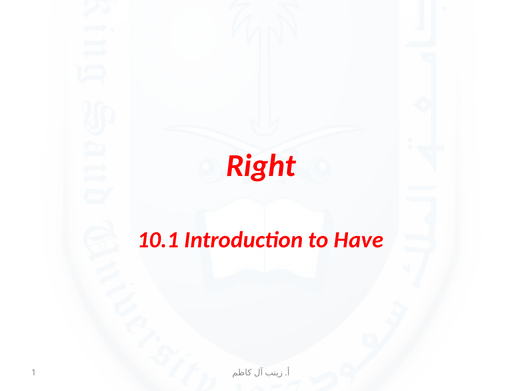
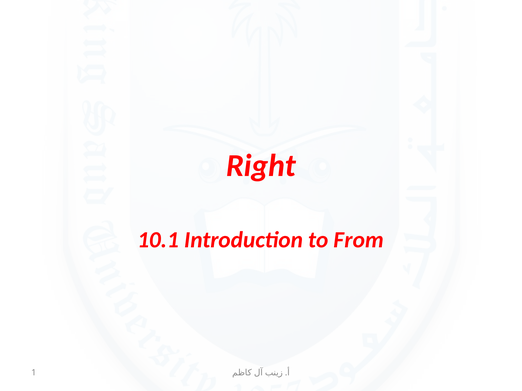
Have: Have -> From
